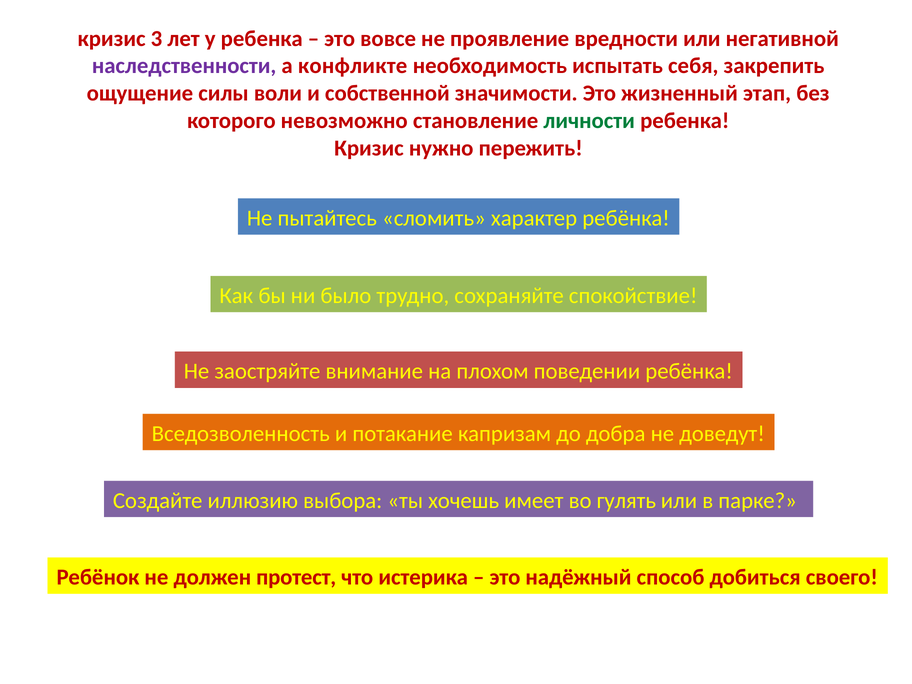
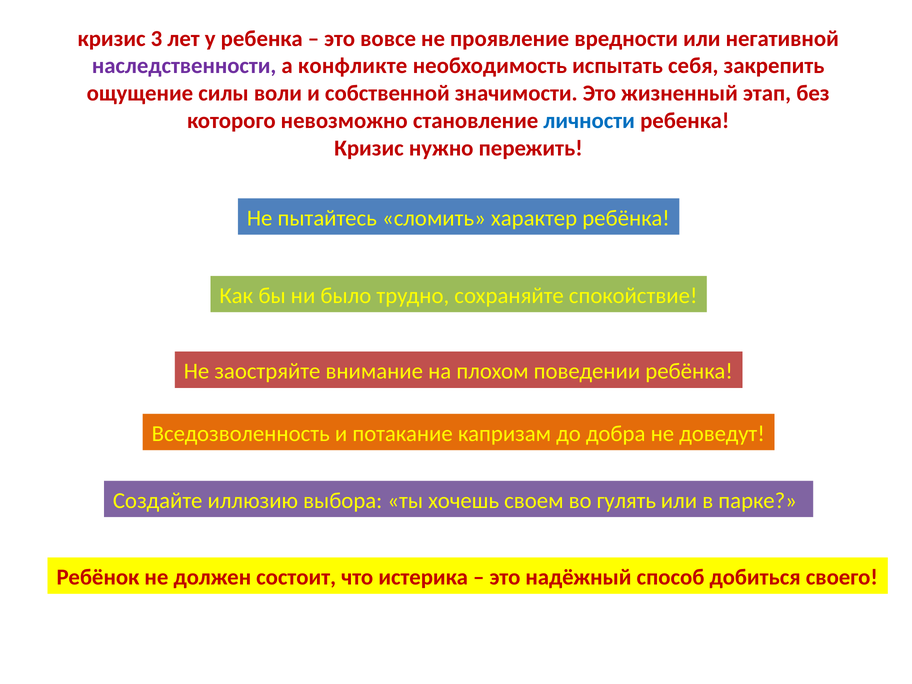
личности colour: green -> blue
имеет: имеет -> своем
протест: протест -> состоит
